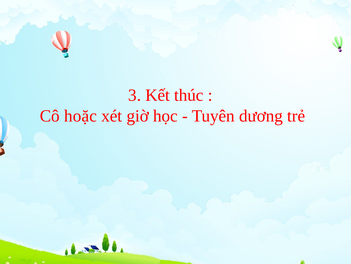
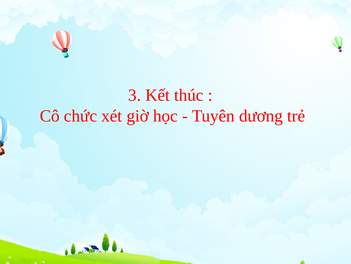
hoặc: hoặc -> chức
